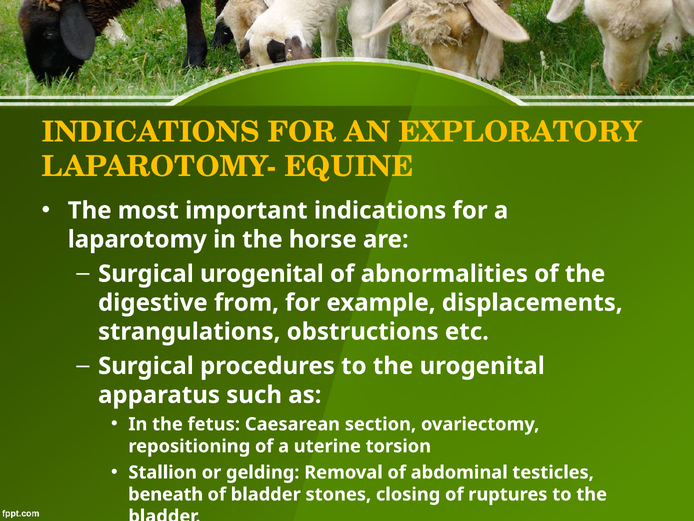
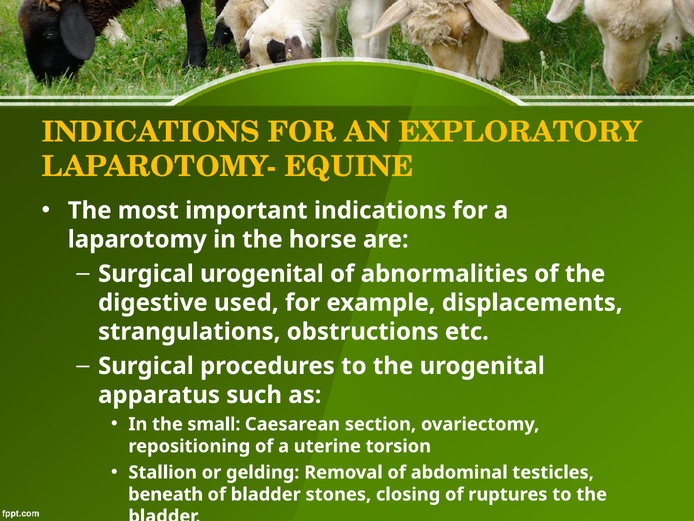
from: from -> used
fetus: fetus -> small
